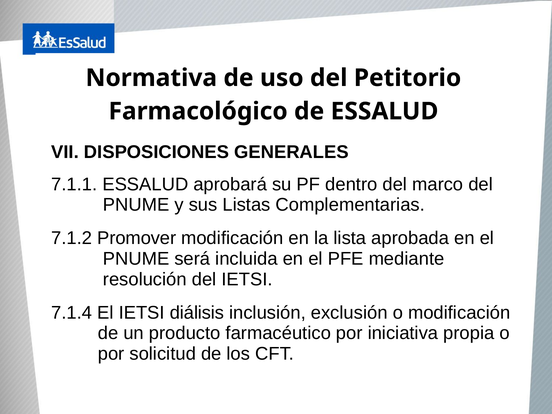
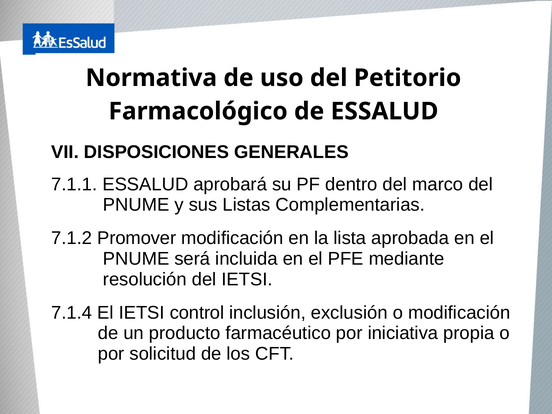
diálisis: diálisis -> control
